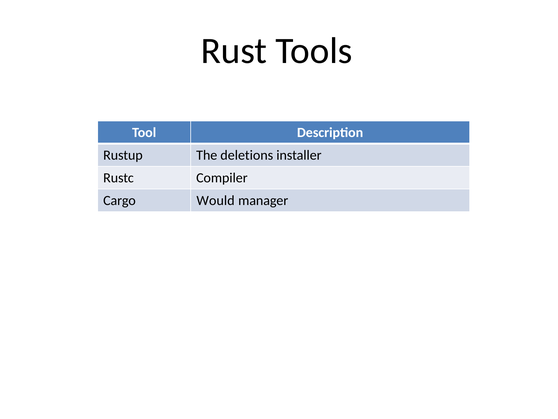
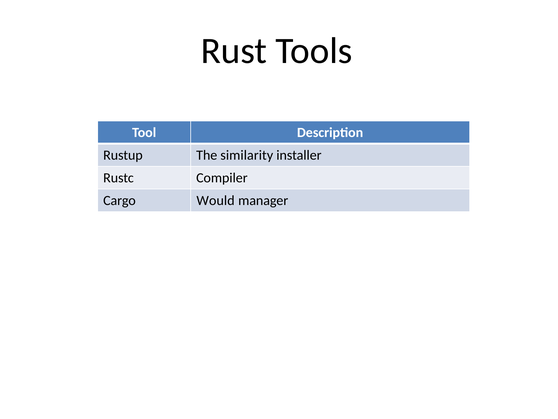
deletions: deletions -> similarity
